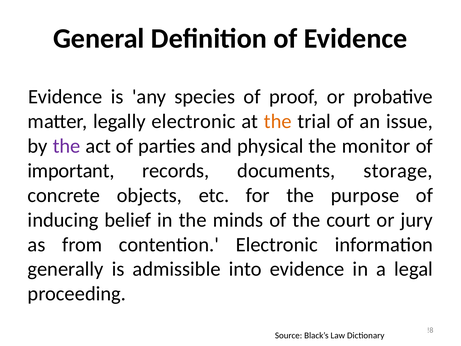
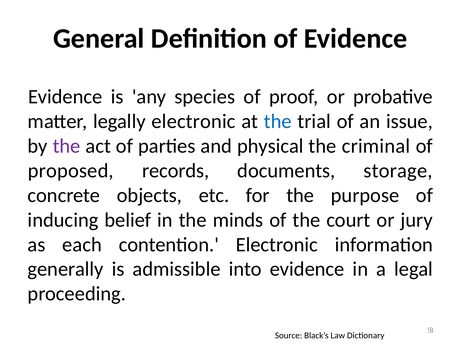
the at (278, 121) colour: orange -> blue
monitor: monitor -> criminal
important: important -> proposed
from: from -> each
